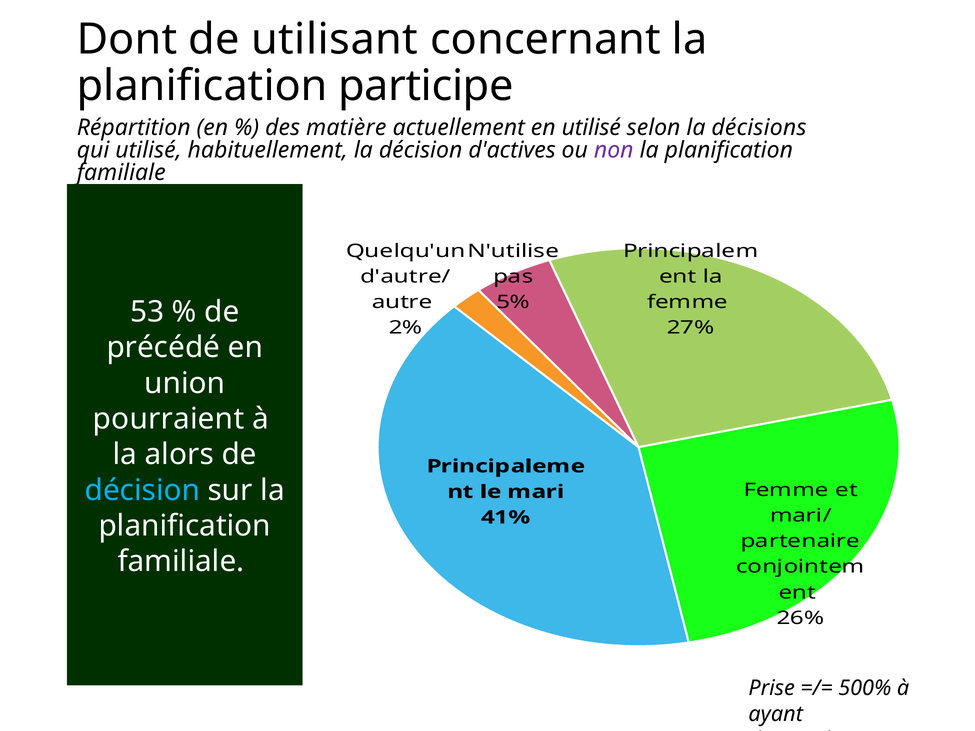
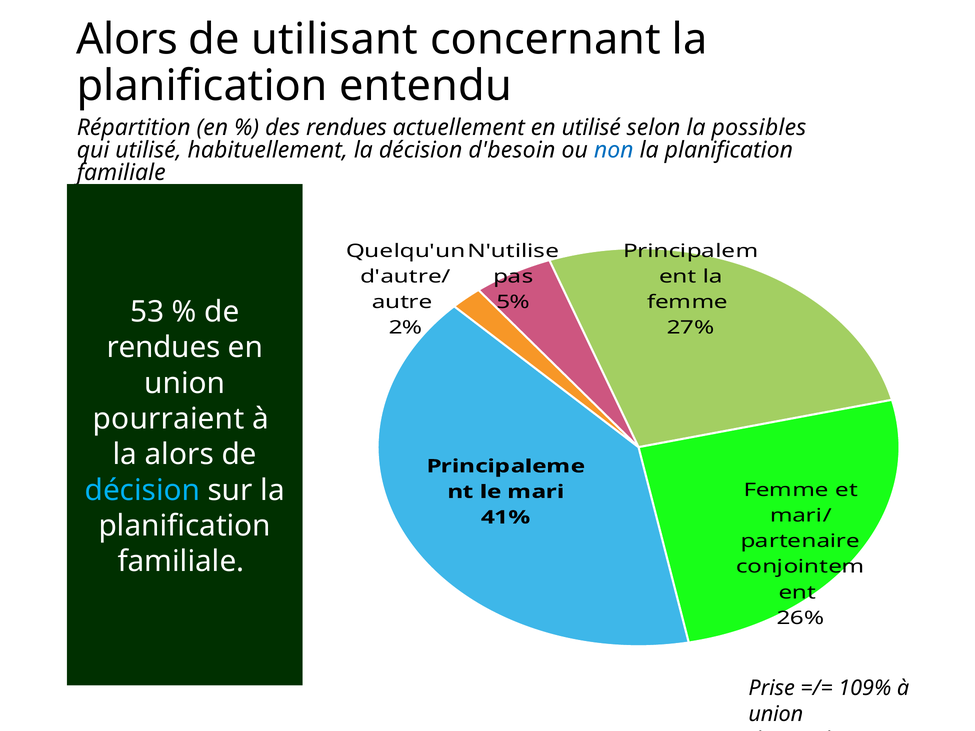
Dont at (127, 39): Dont -> Alors
participe: participe -> entendu
des matière: matière -> rendues
décisions: décisions -> possibles
d'actives: d'actives -> d'besoin
non colour: purple -> blue
précédé at (163, 348): précédé -> rendues
500%: 500% -> 109%
ayant at (776, 714): ayant -> union
